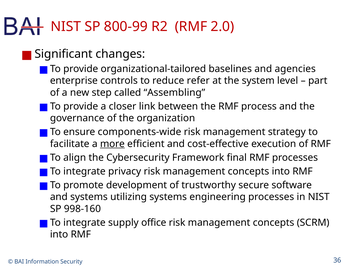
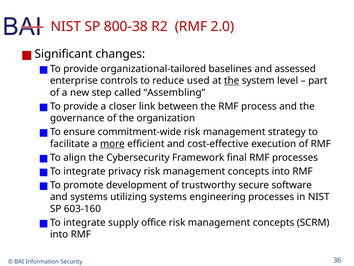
800-99: 800-99 -> 800-38
agencies: agencies -> assessed
refer: refer -> used
the at (232, 81) underline: none -> present
components-wide: components-wide -> commitment-wide
998-160: 998-160 -> 603-160
